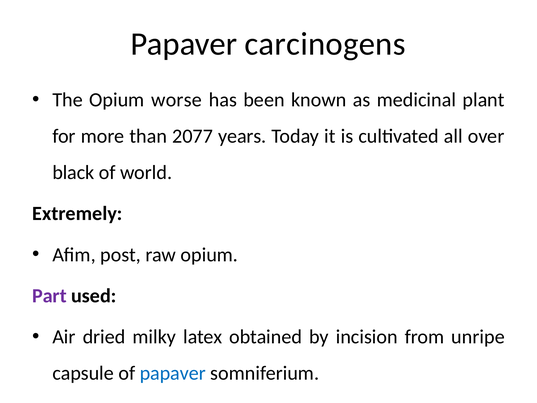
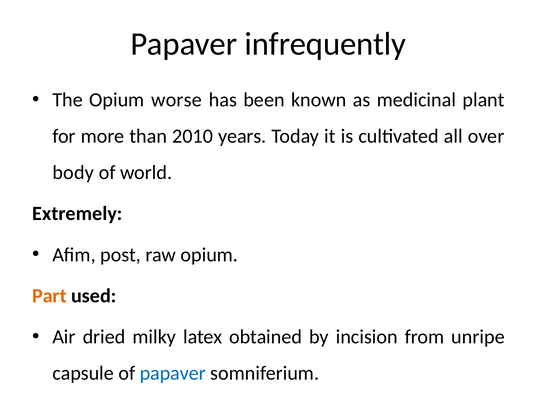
carcinogens: carcinogens -> infrequently
2077: 2077 -> 2010
black: black -> body
Part colour: purple -> orange
